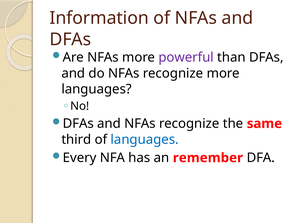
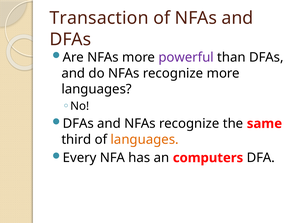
Information: Information -> Transaction
languages at (145, 139) colour: blue -> orange
remember: remember -> computers
